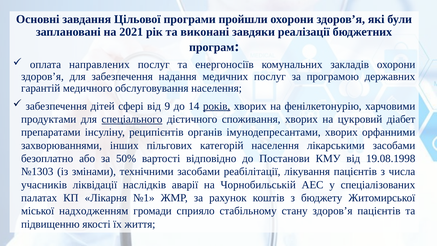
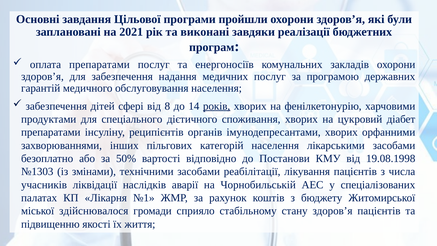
оплата направлених: направлених -> препаратами
9: 9 -> 8
спеціального underline: present -> none
надходженням: надходженням -> здійснювалося
